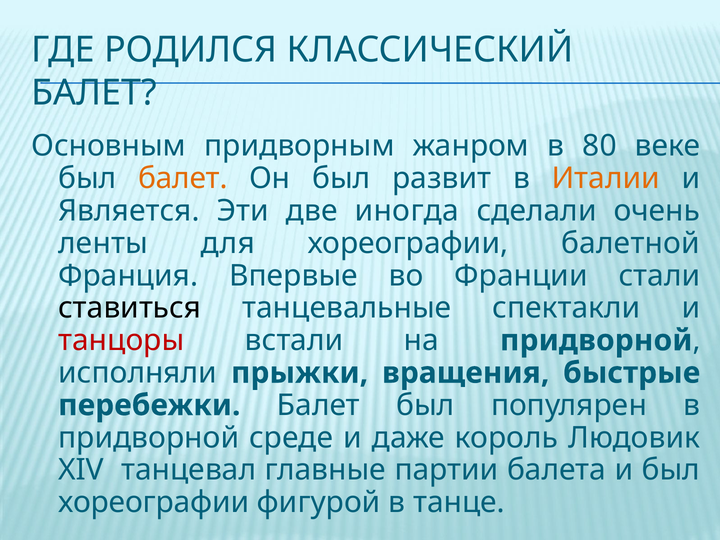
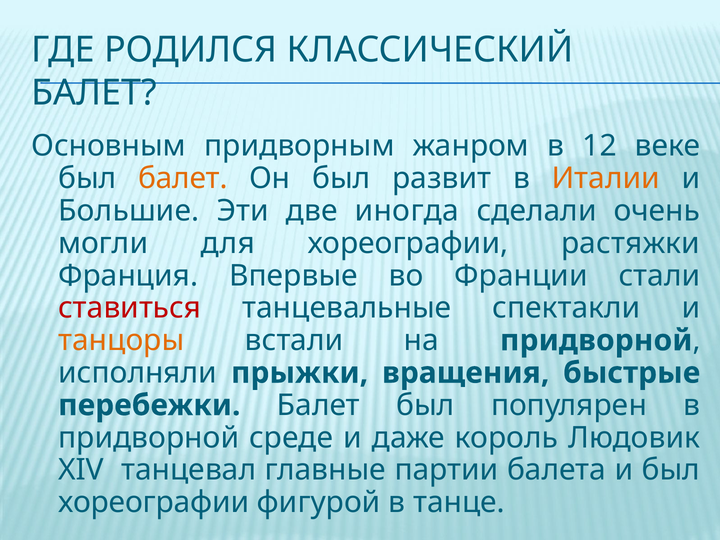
80: 80 -> 12
Является: Является -> Большие
ленты: ленты -> могли
балетной: балетной -> растяжки
ставиться colour: black -> red
танцоры colour: red -> orange
